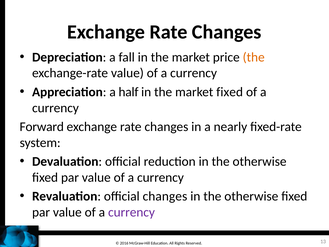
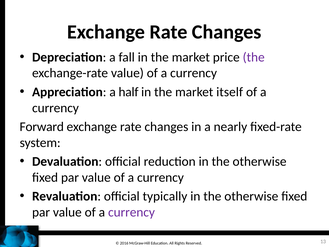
the at (254, 57) colour: orange -> purple
market fixed: fixed -> itself
official changes: changes -> typically
